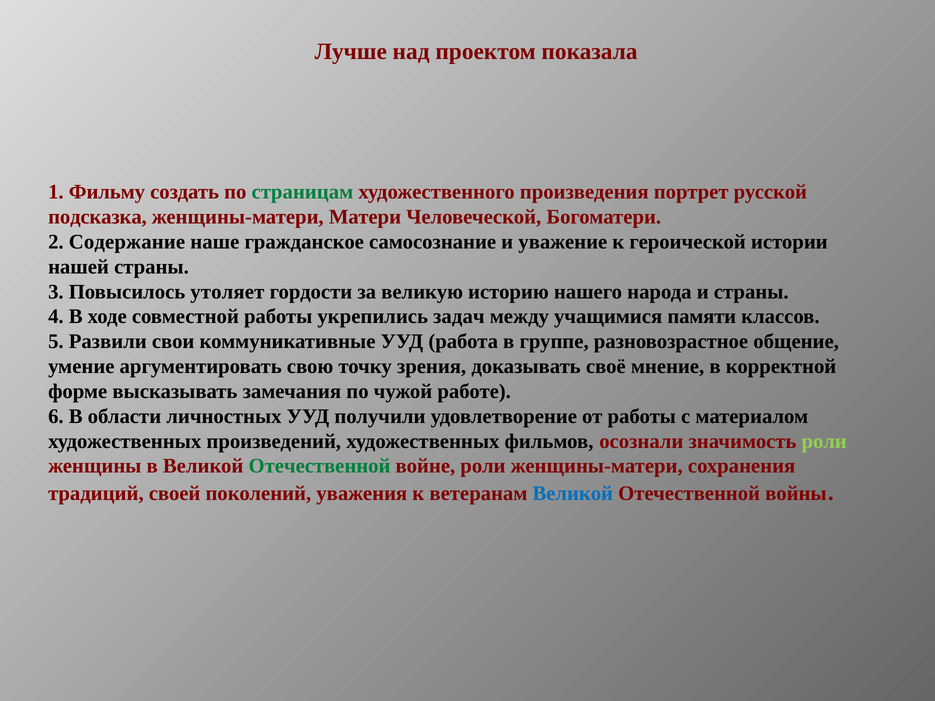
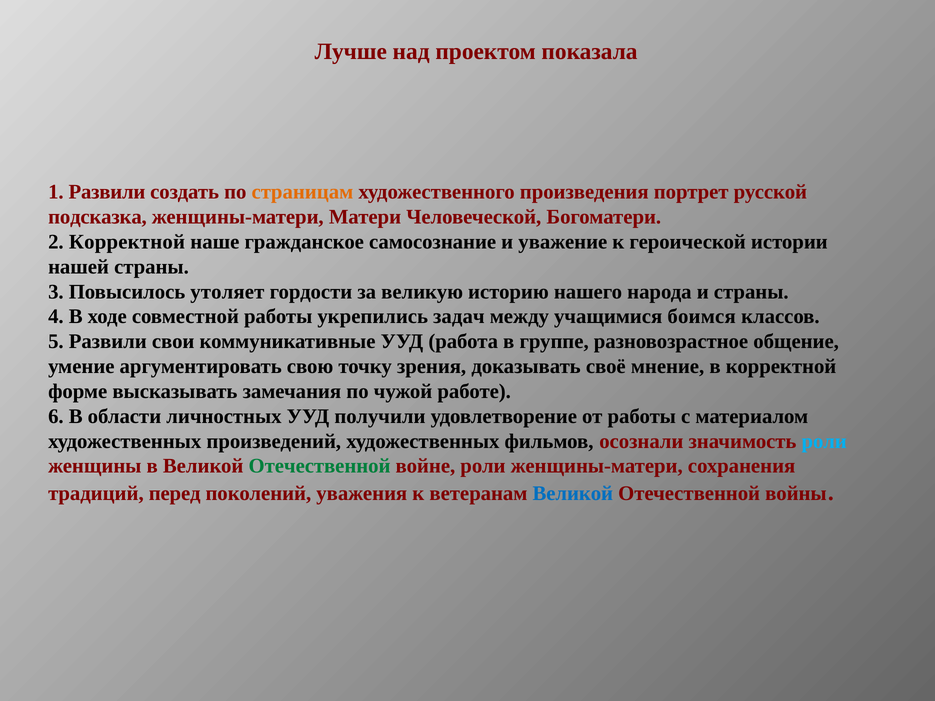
1 Фильму: Фильму -> Развили
страницам colour: green -> orange
2 Содержание: Содержание -> Корректной
памяти: памяти -> боимся
роли at (824, 441) colour: light green -> light blue
своей: своей -> перед
